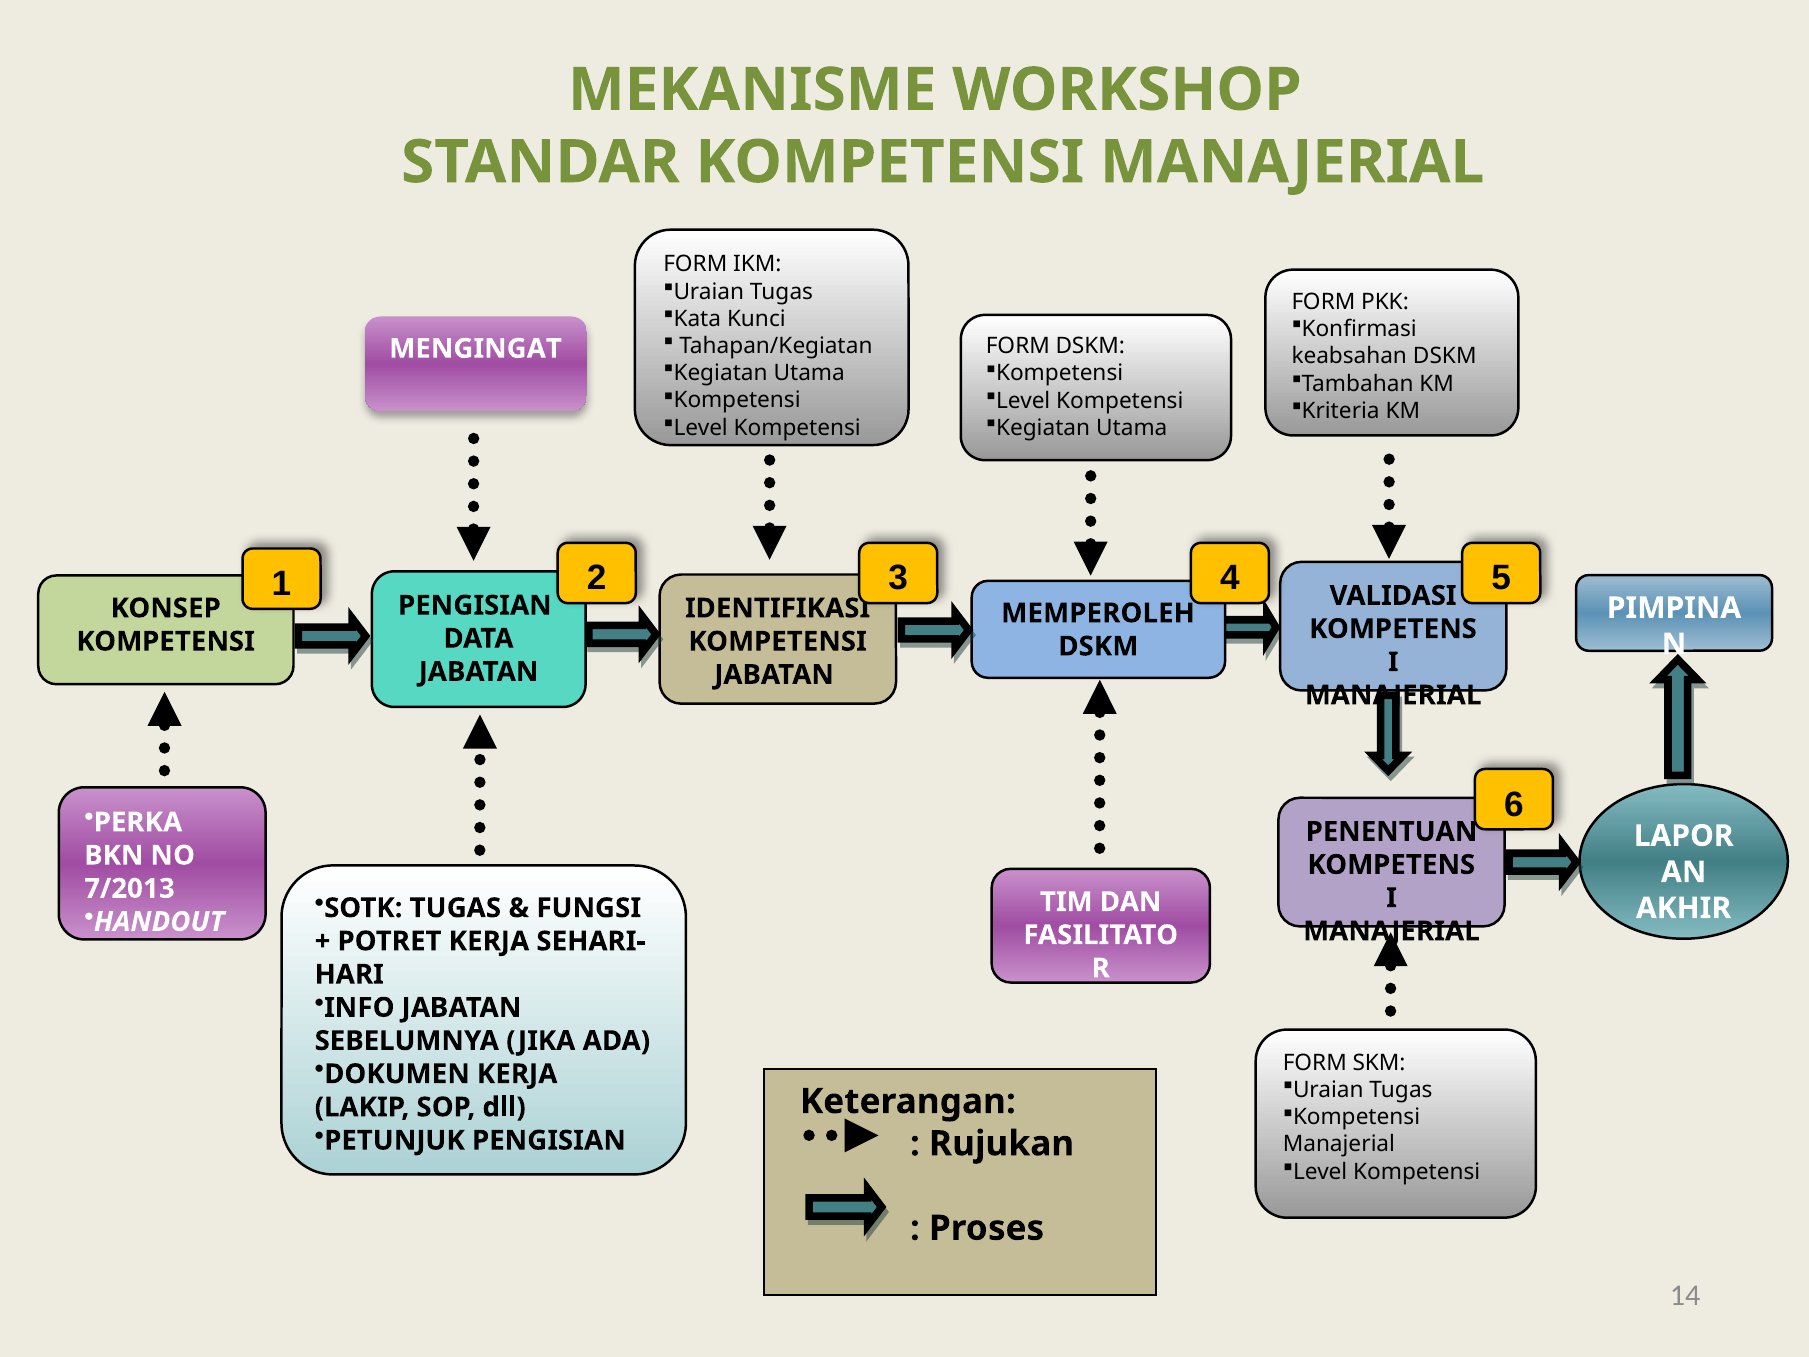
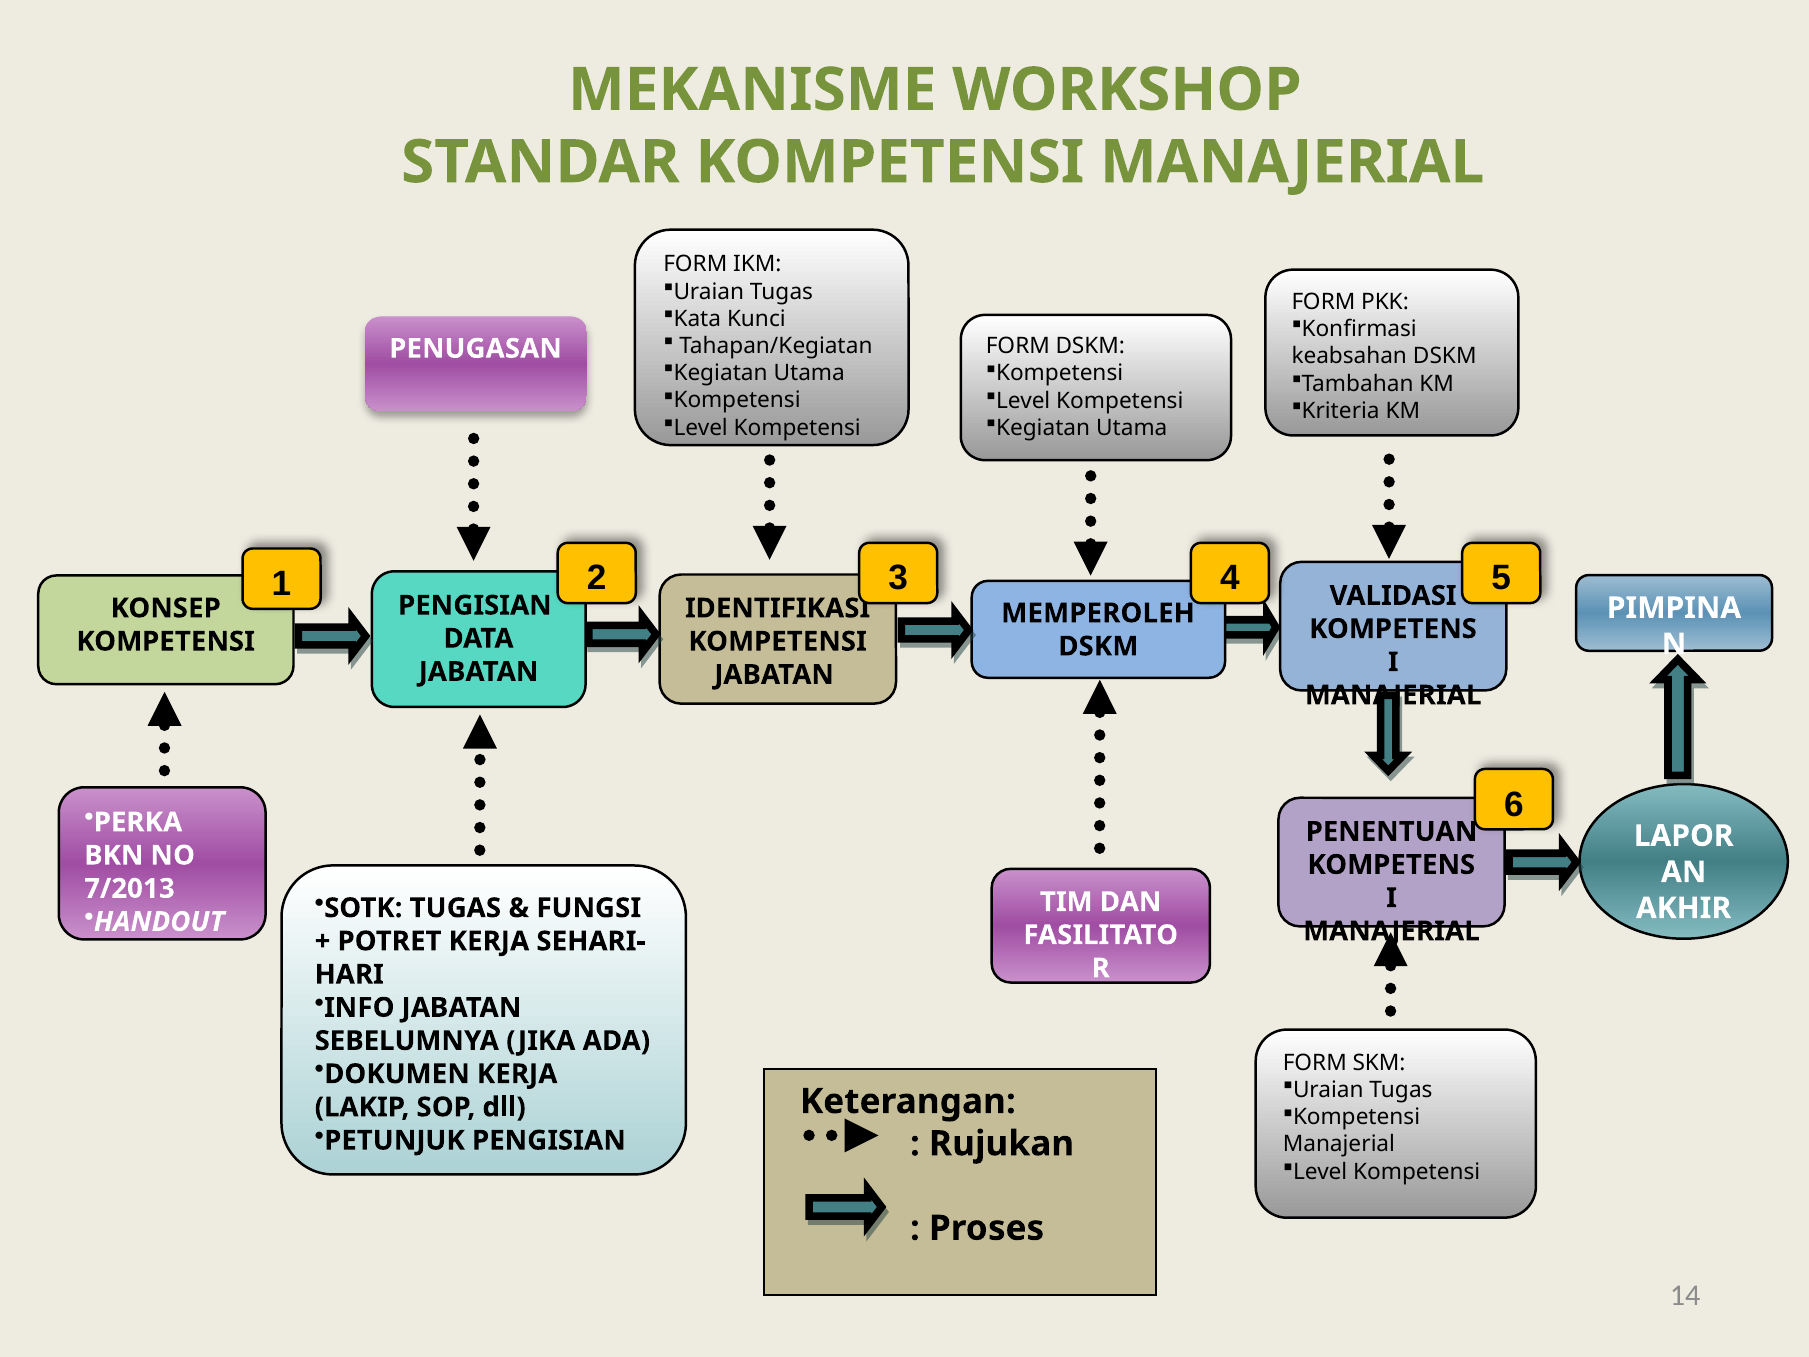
MENGINGAT: MENGINGAT -> PENUGASAN
